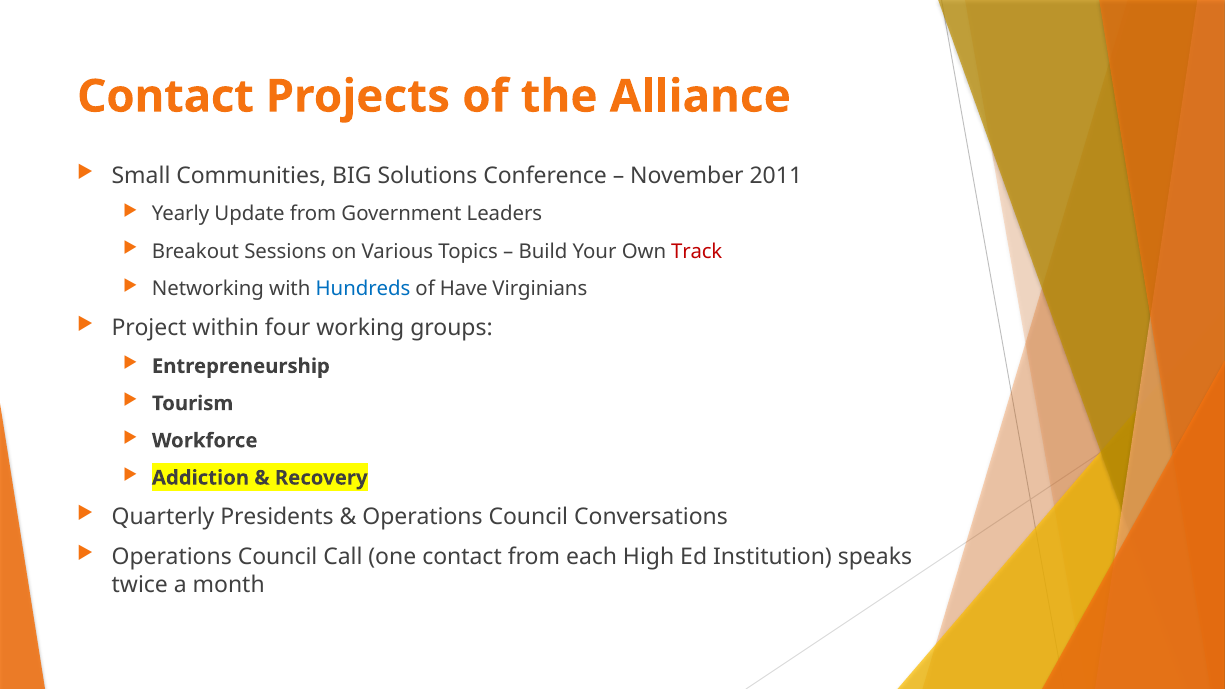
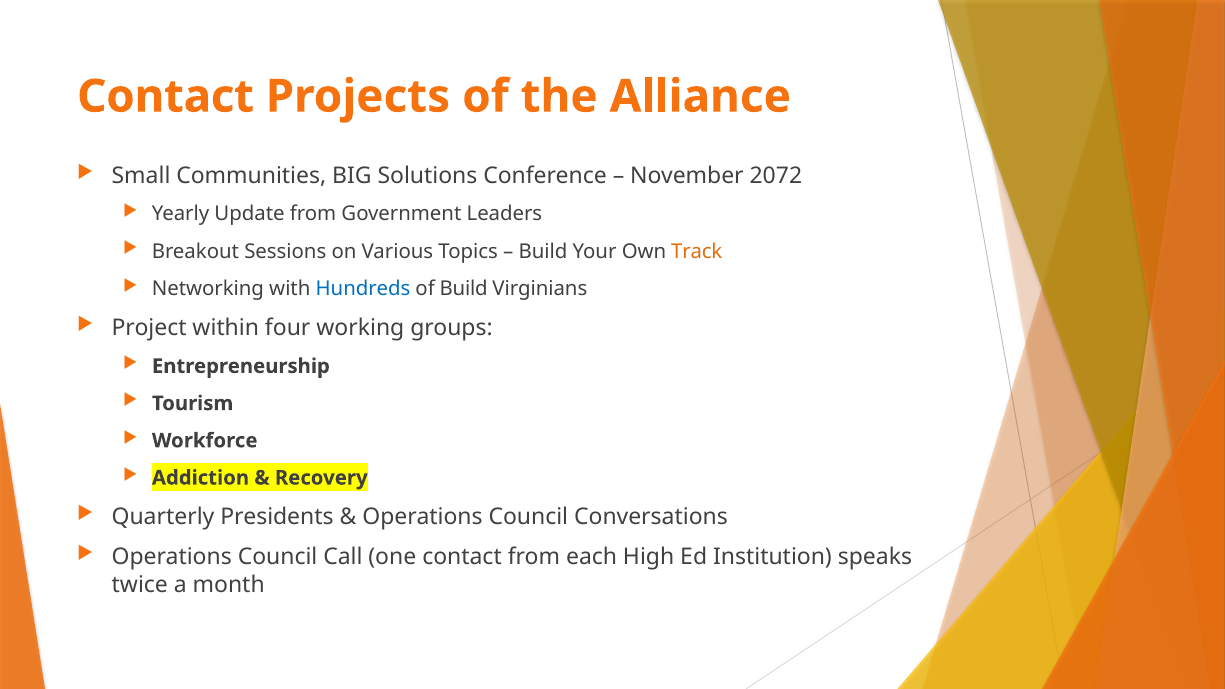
2011: 2011 -> 2072
Track colour: red -> orange
of Have: Have -> Build
